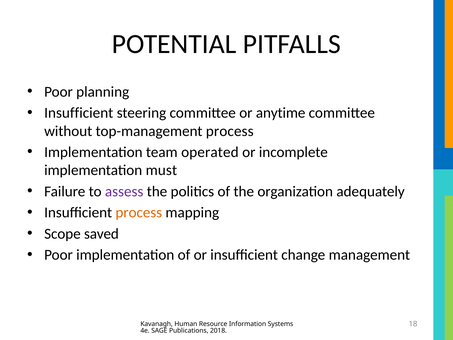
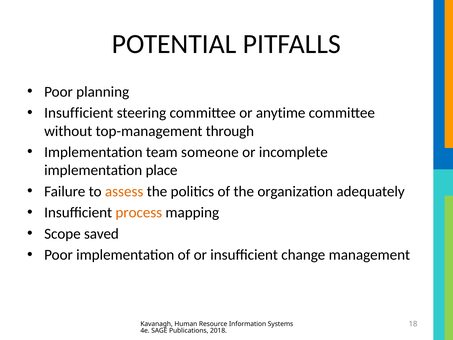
top-management process: process -> through
operated: operated -> someone
must: must -> place
assess colour: purple -> orange
